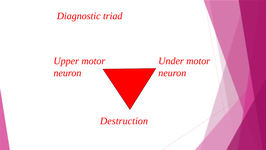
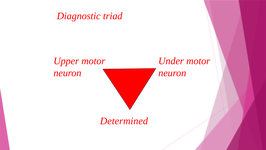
Destruction: Destruction -> Determined
